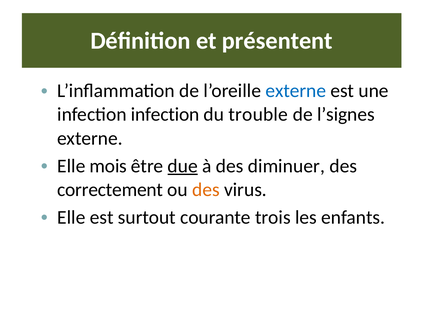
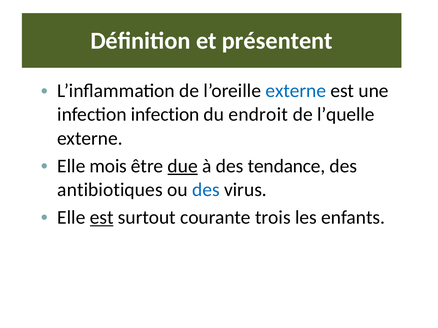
trouble: trouble -> endroit
l’signes: l’signes -> l’quelle
diminuer: diminuer -> tendance
correctement: correctement -> antibiotiques
des at (206, 190) colour: orange -> blue
est at (102, 218) underline: none -> present
